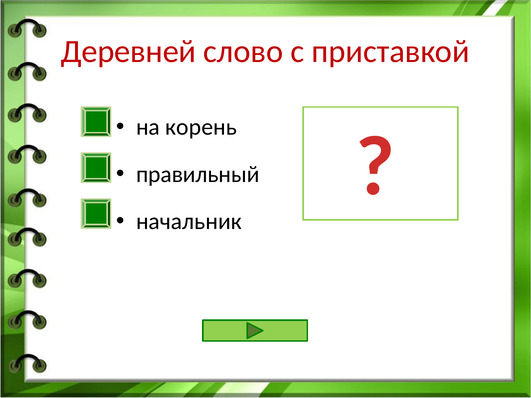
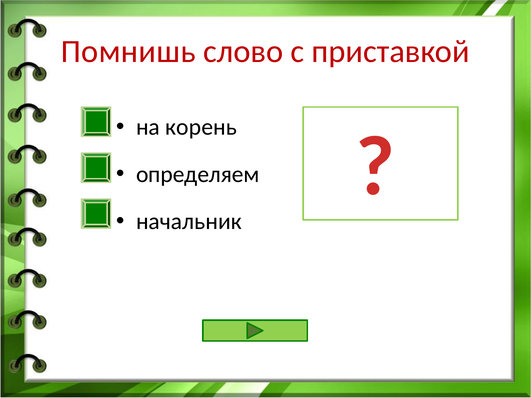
Деревней: Деревней -> Помнишь
правильный: правильный -> определяем
